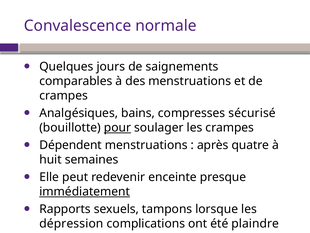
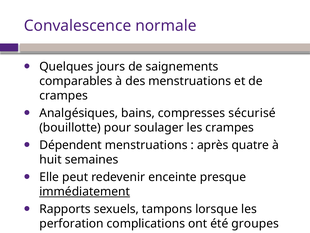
pour underline: present -> none
dépression: dépression -> perforation
plaindre: plaindre -> groupes
